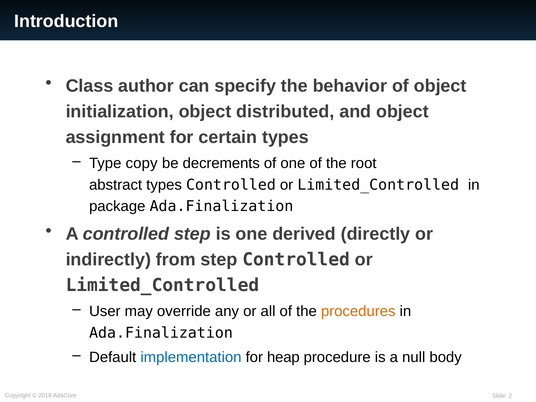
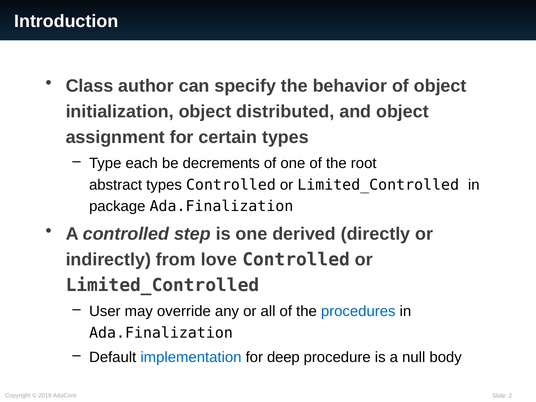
copy: copy -> each
from step: step -> love
procedures colour: orange -> blue
heap: heap -> deep
